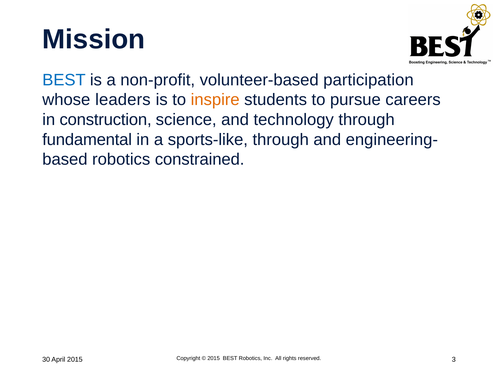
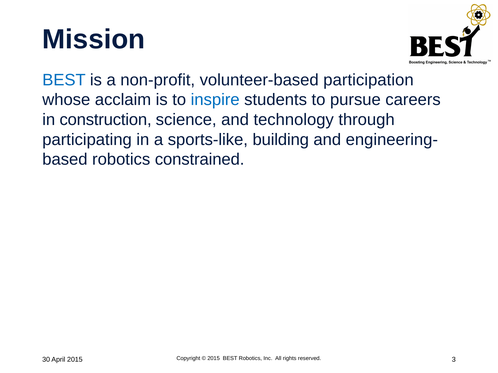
leaders: leaders -> acclaim
inspire colour: orange -> blue
fundamental: fundamental -> participating
sports-like through: through -> building
